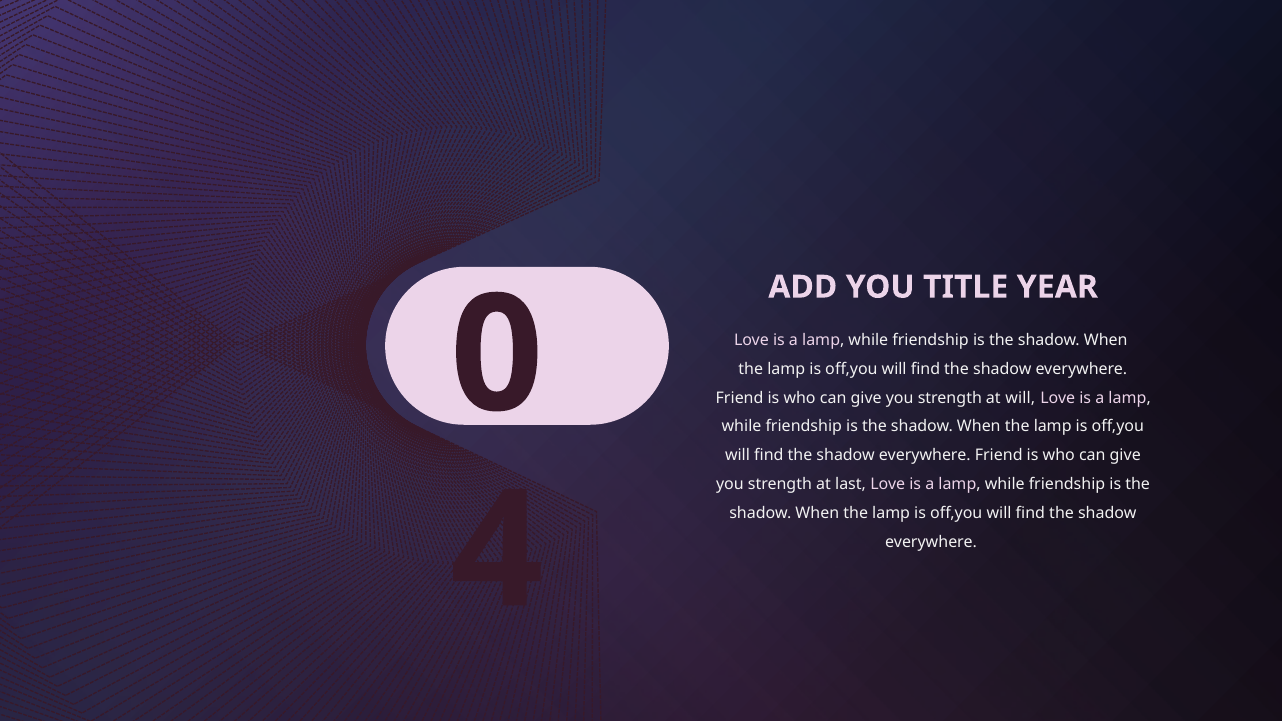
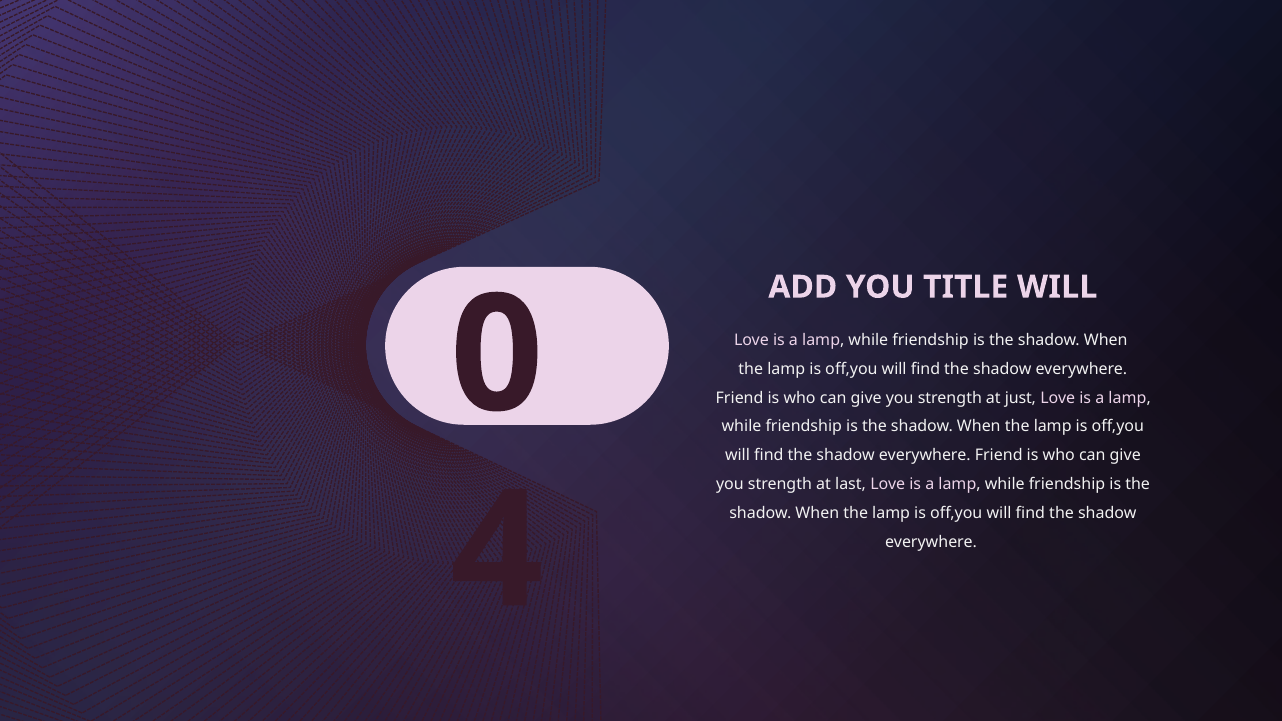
TITLE YEAR: YEAR -> WILL
at will: will -> just
